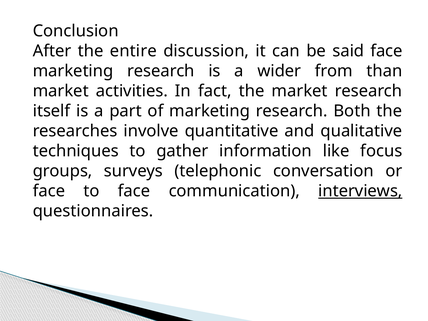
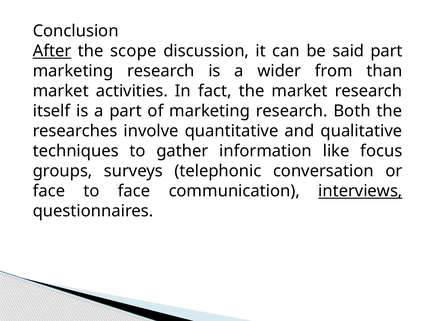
After underline: none -> present
entire: entire -> scope
said face: face -> part
